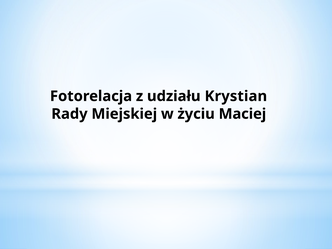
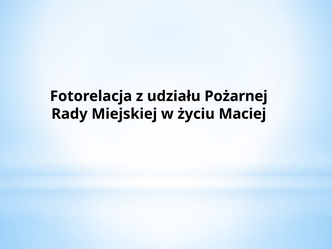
Krystian: Krystian -> Pożarnej
